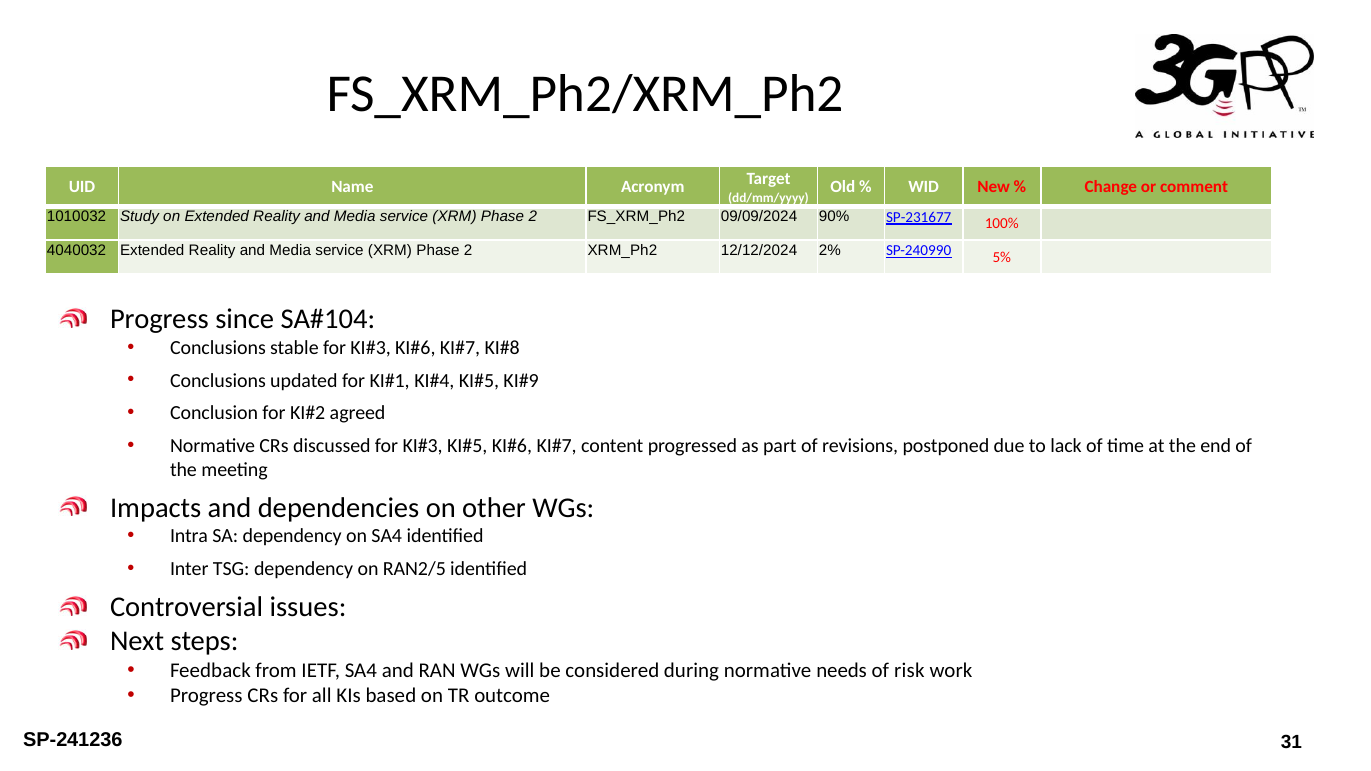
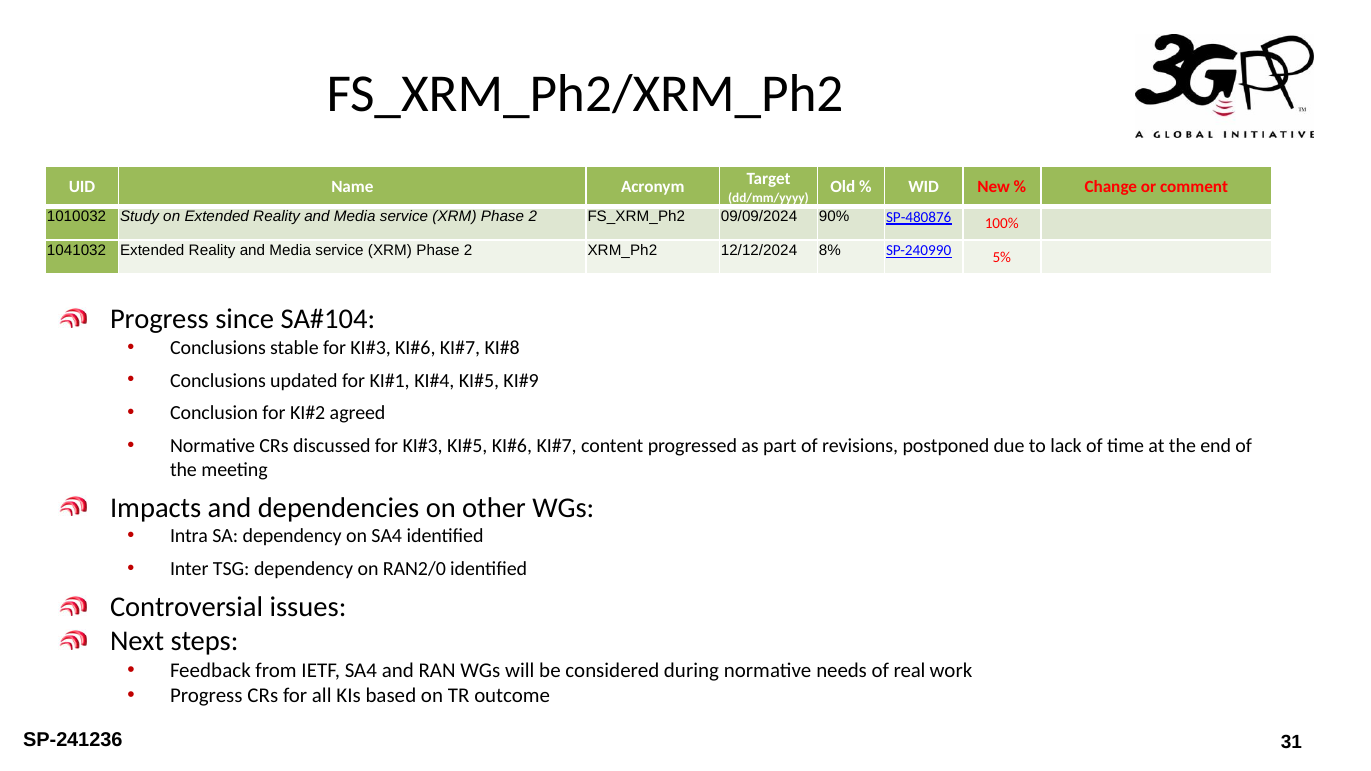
SP-231677: SP-231677 -> SP-480876
4040032: 4040032 -> 1041032
2%: 2% -> 8%
RAN2/5: RAN2/5 -> RAN2/0
risk: risk -> real
